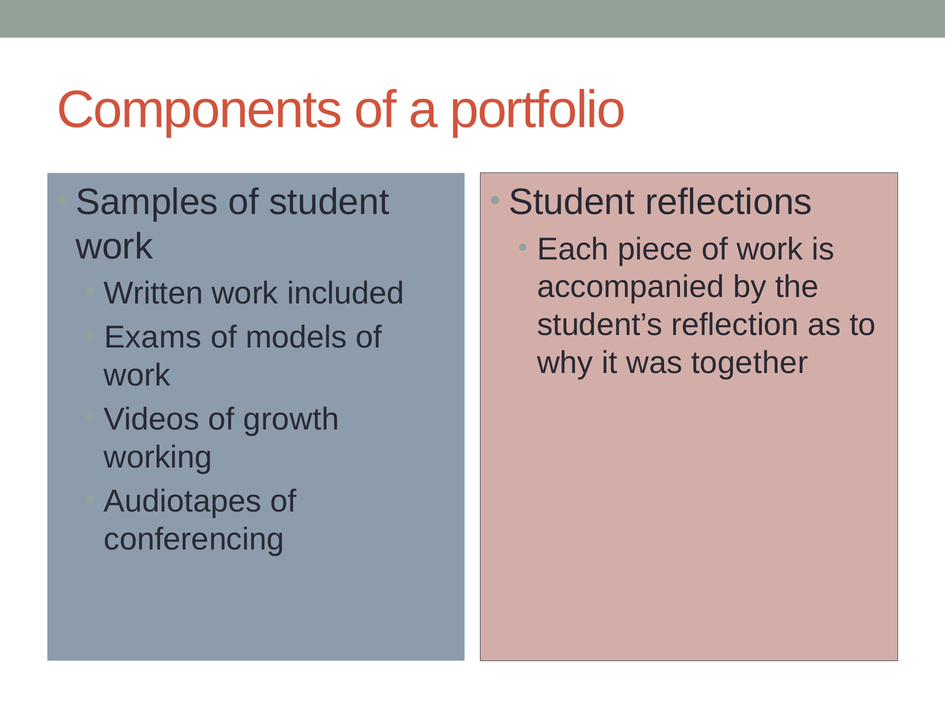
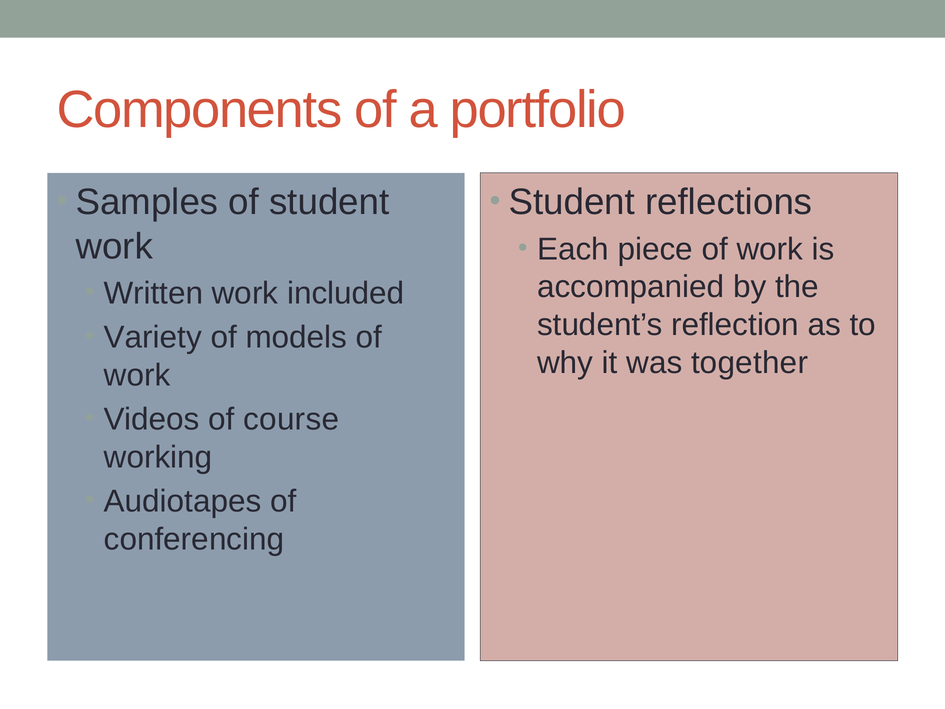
Exams: Exams -> Variety
growth: growth -> course
